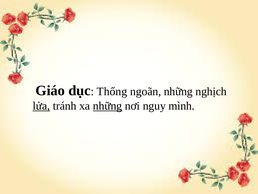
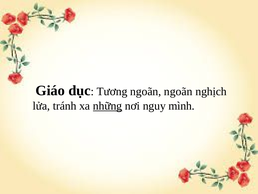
Thống: Thống -> Tương
ngoãn những: những -> ngoãn
lửa underline: present -> none
